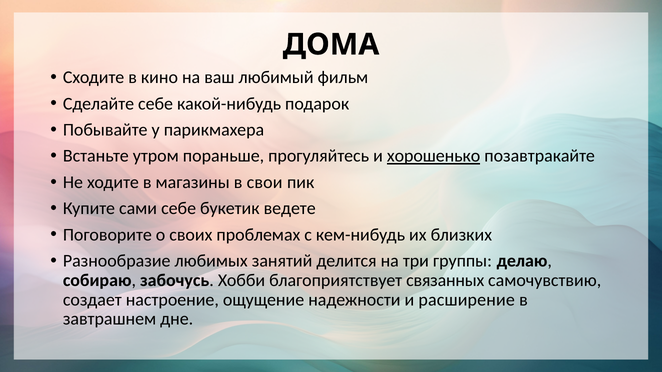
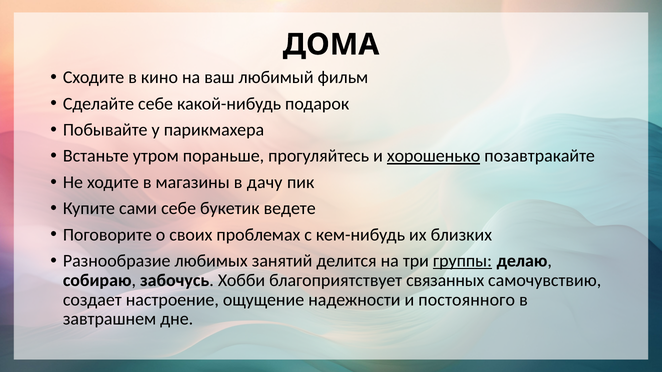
свои: свои -> дачу
группы underline: none -> present
расширение: расширение -> постоянного
